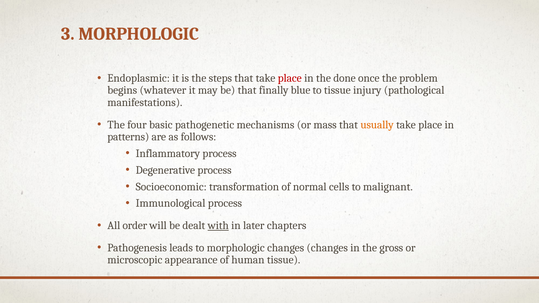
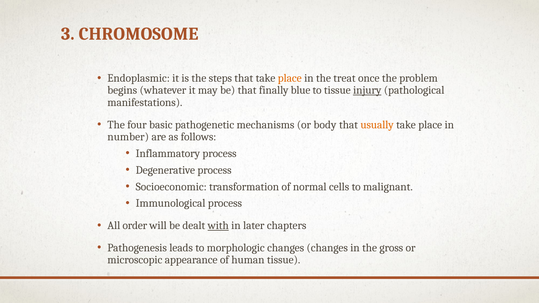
3 MORPHOLOGIC: MORPHOLOGIC -> CHROMOSOME
place at (290, 78) colour: red -> orange
done: done -> treat
injury underline: none -> present
mass: mass -> body
patterns: patterns -> number
